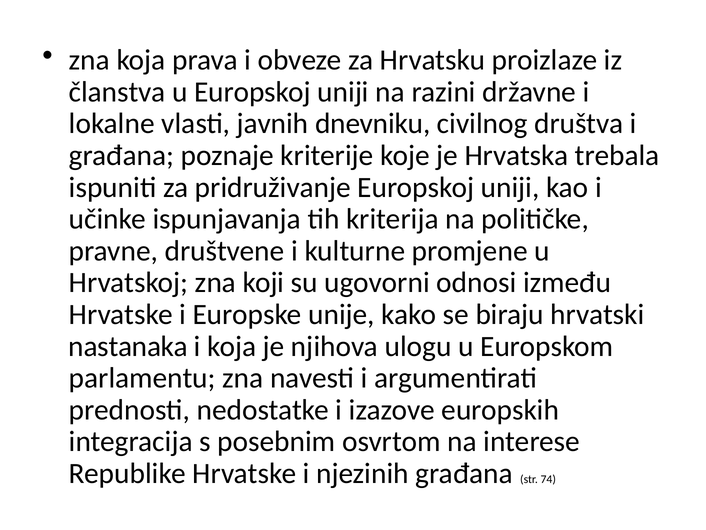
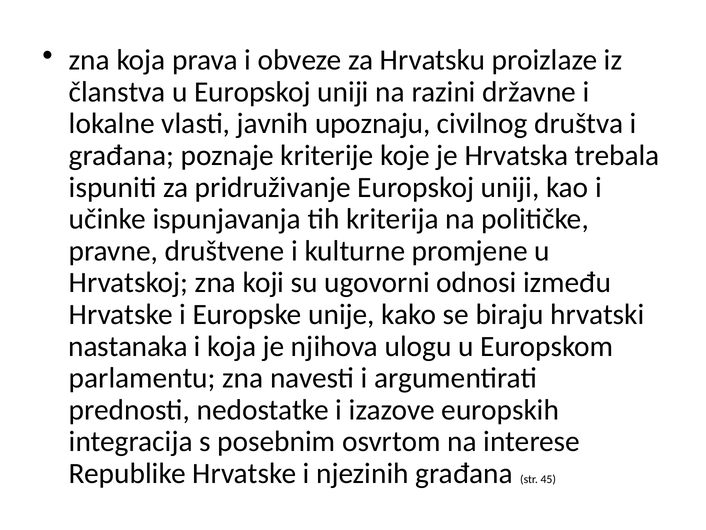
dnevniku: dnevniku -> upoznaju
74: 74 -> 45
